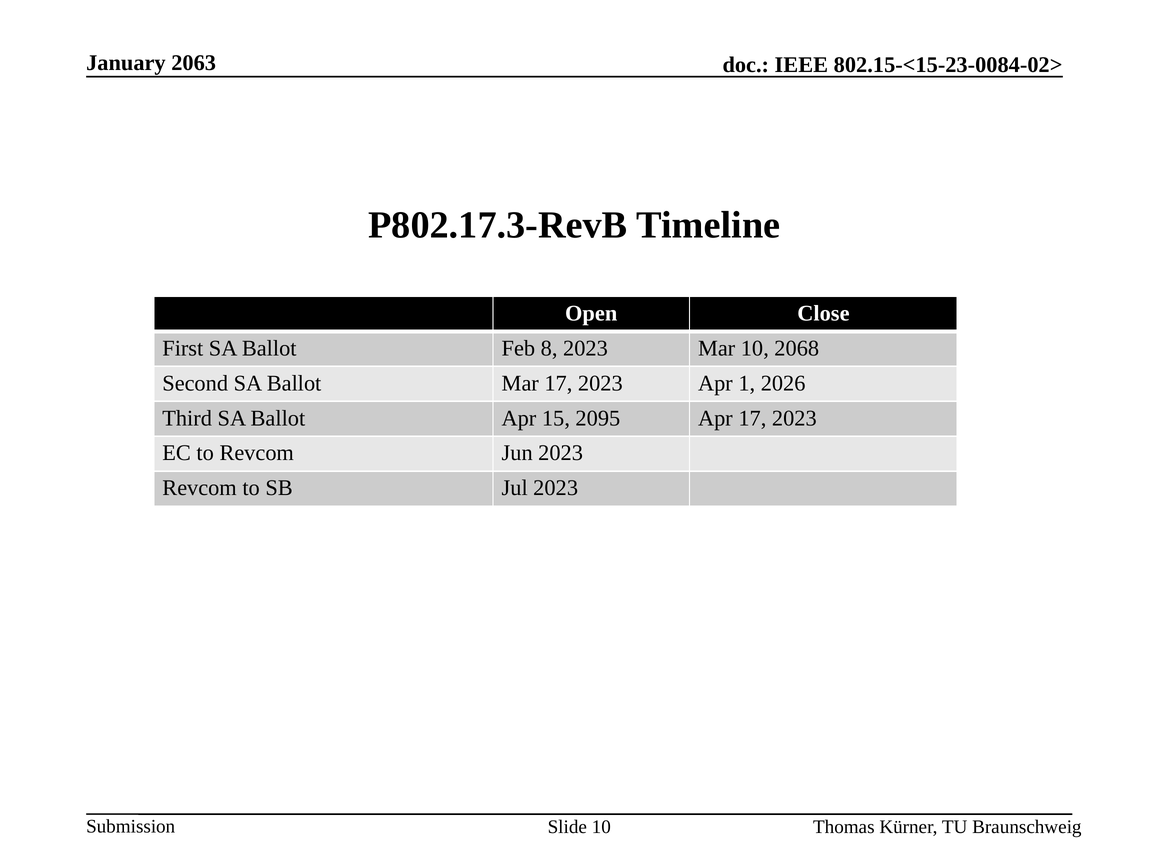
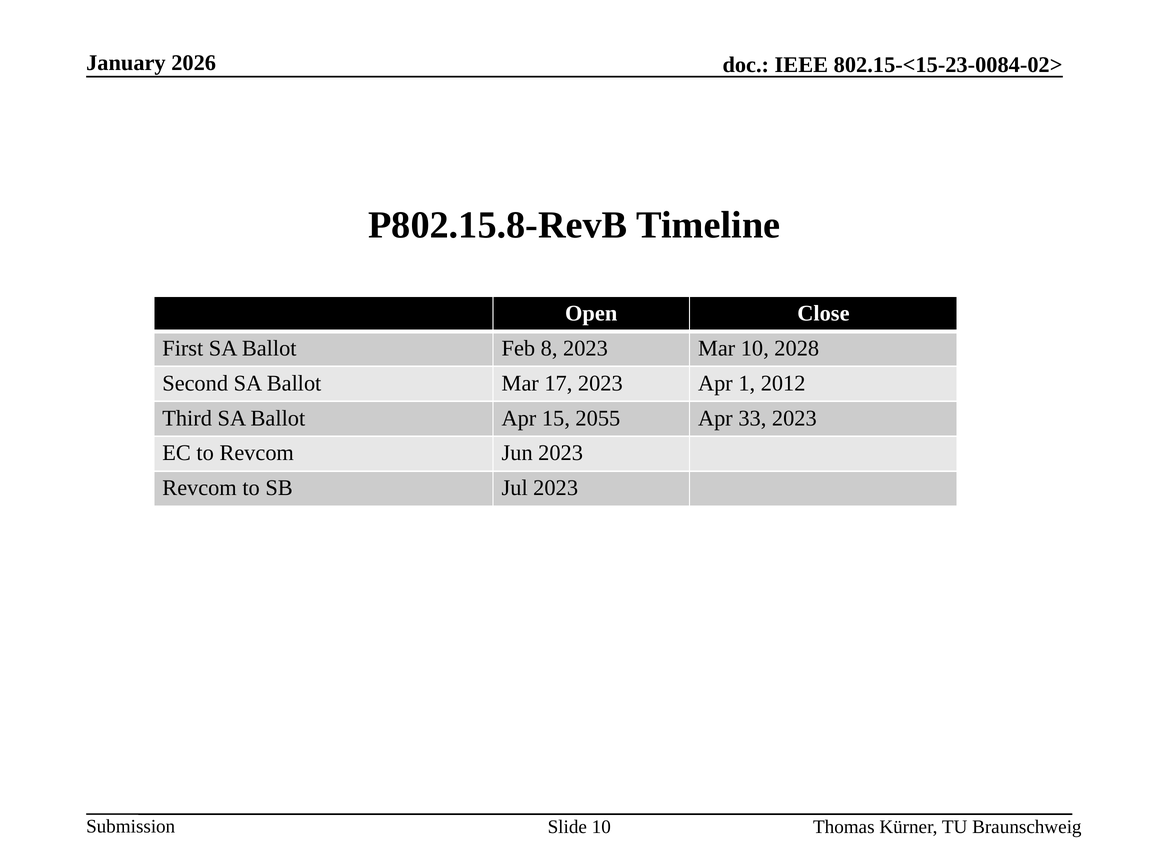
2063: 2063 -> 2026
P802.17.3-RevB: P802.17.3-RevB -> P802.15.8-RevB
2068: 2068 -> 2028
2026: 2026 -> 2012
2095: 2095 -> 2055
Apr 17: 17 -> 33
